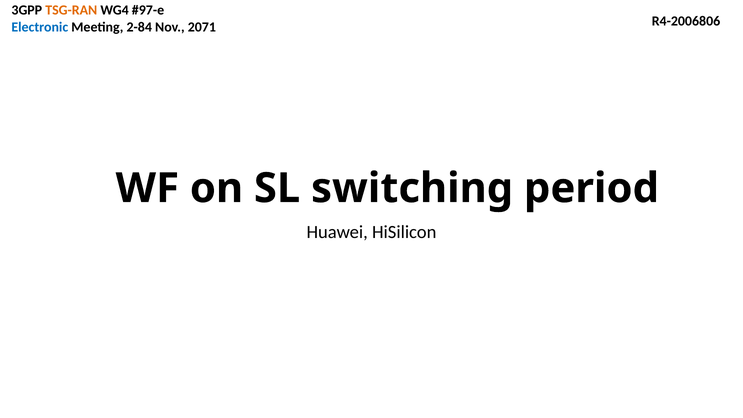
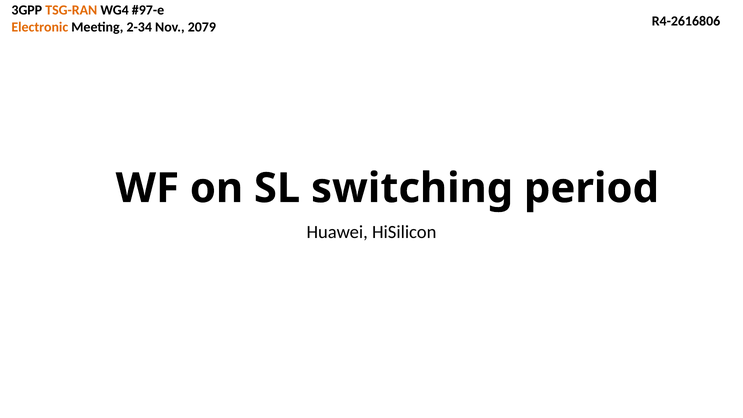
R4-2006806: R4-2006806 -> R4-2616806
Electronic colour: blue -> orange
2-84: 2-84 -> 2-34
2071: 2071 -> 2079
